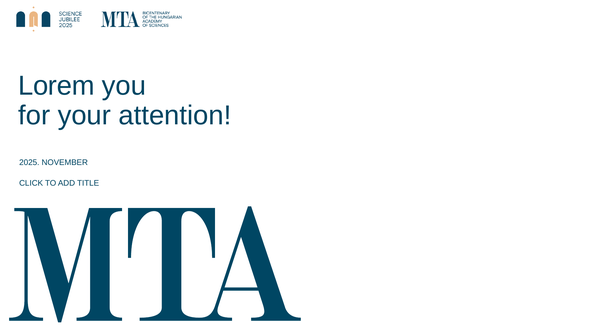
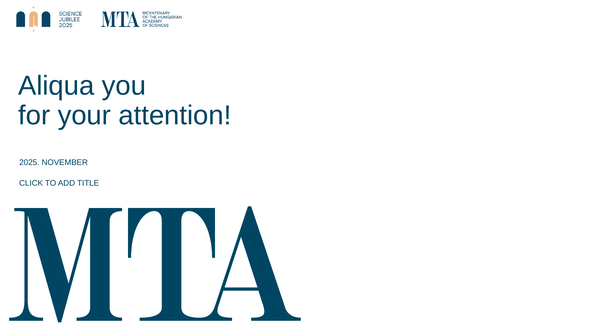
Lorem: Lorem -> Aliqua
